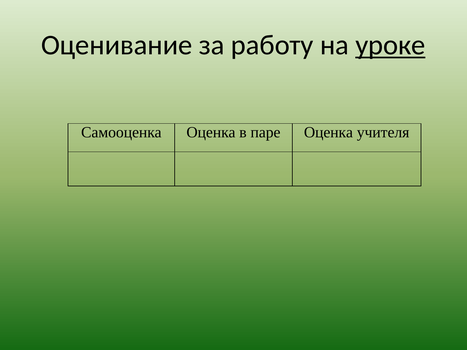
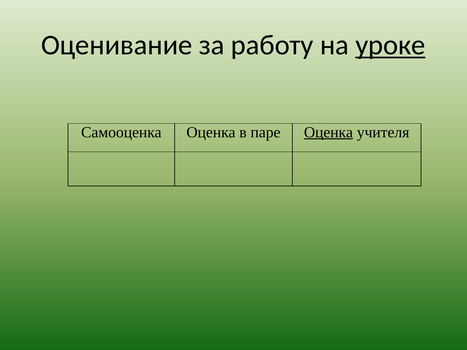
Оценка at (328, 132) underline: none -> present
